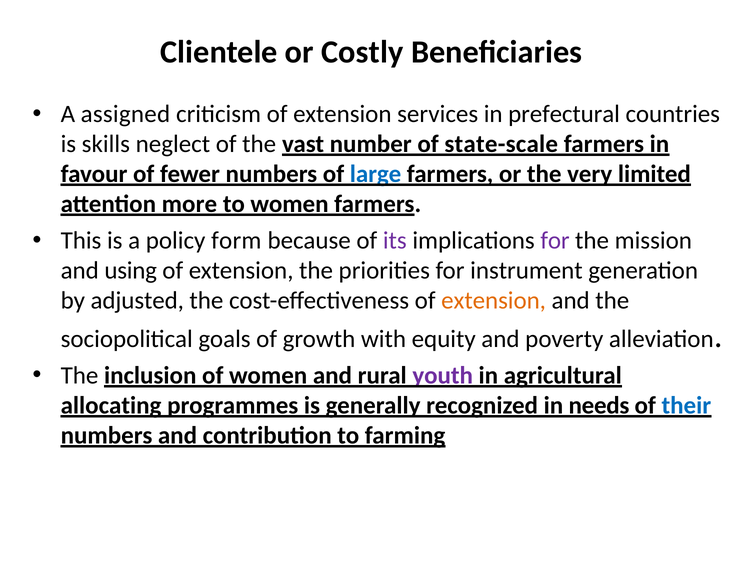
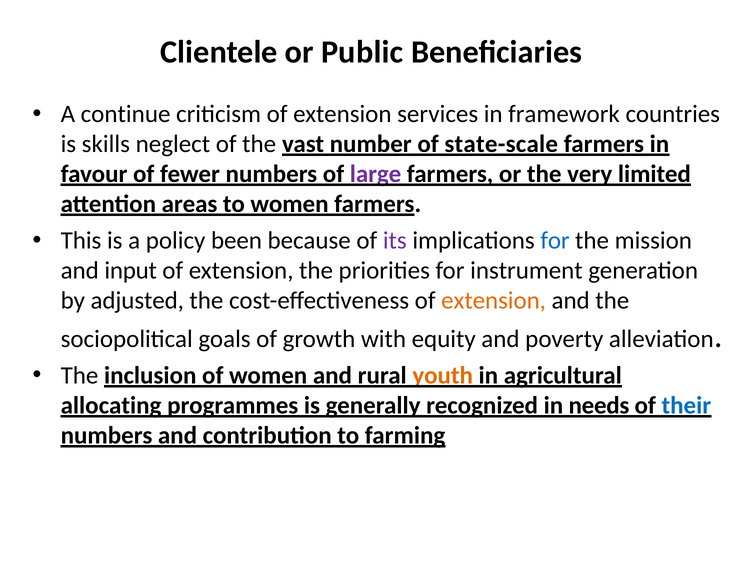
Costly: Costly -> Public
assigned: assigned -> continue
prefectural: prefectural -> framework
large colour: blue -> purple
more: more -> areas
form: form -> been
for at (555, 241) colour: purple -> blue
using: using -> input
youth colour: purple -> orange
